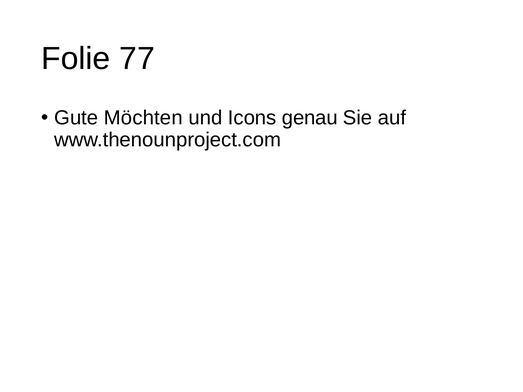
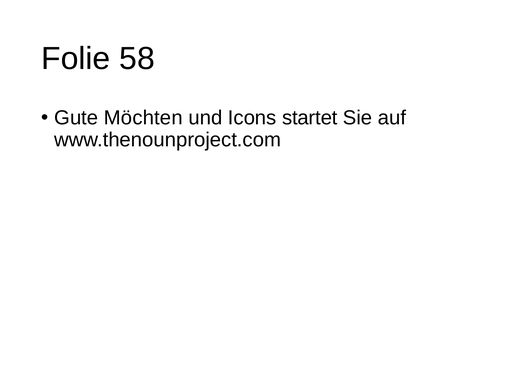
77: 77 -> 58
genau: genau -> startet
